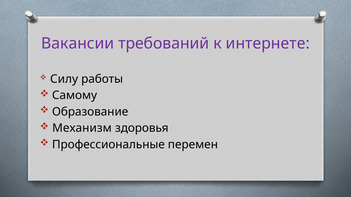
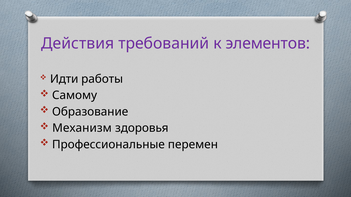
Вакансии: Вакансии -> Действия
интернете: интернете -> элементов
Силу: Силу -> Идти
